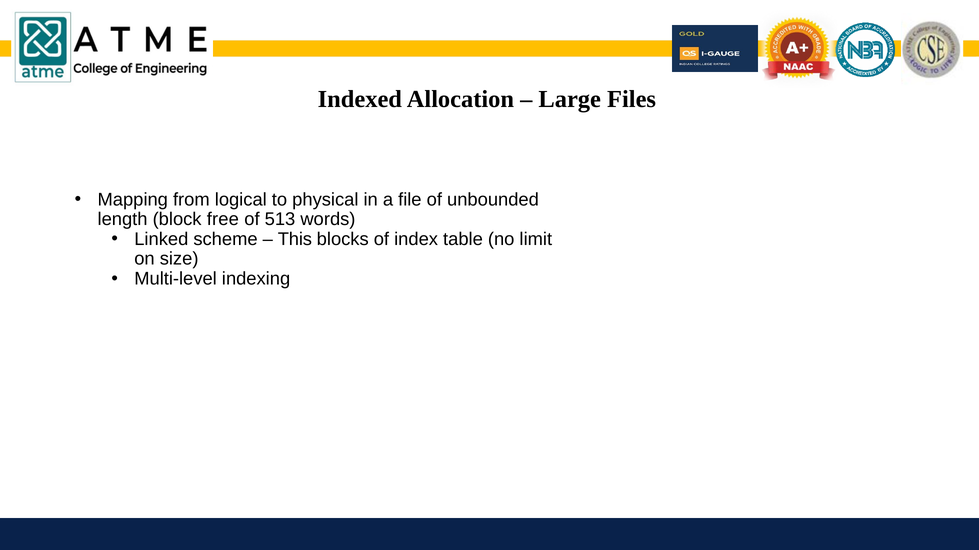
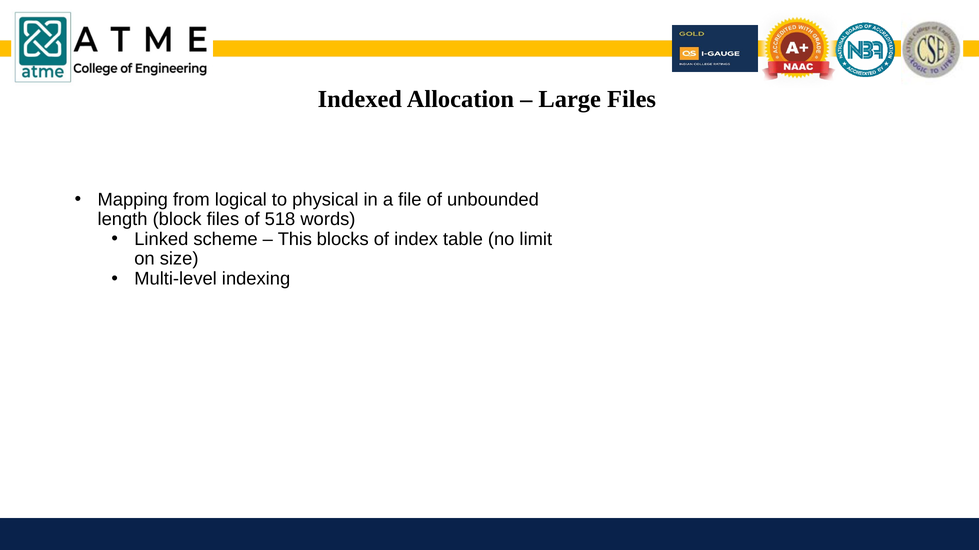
block free: free -> files
513: 513 -> 518
